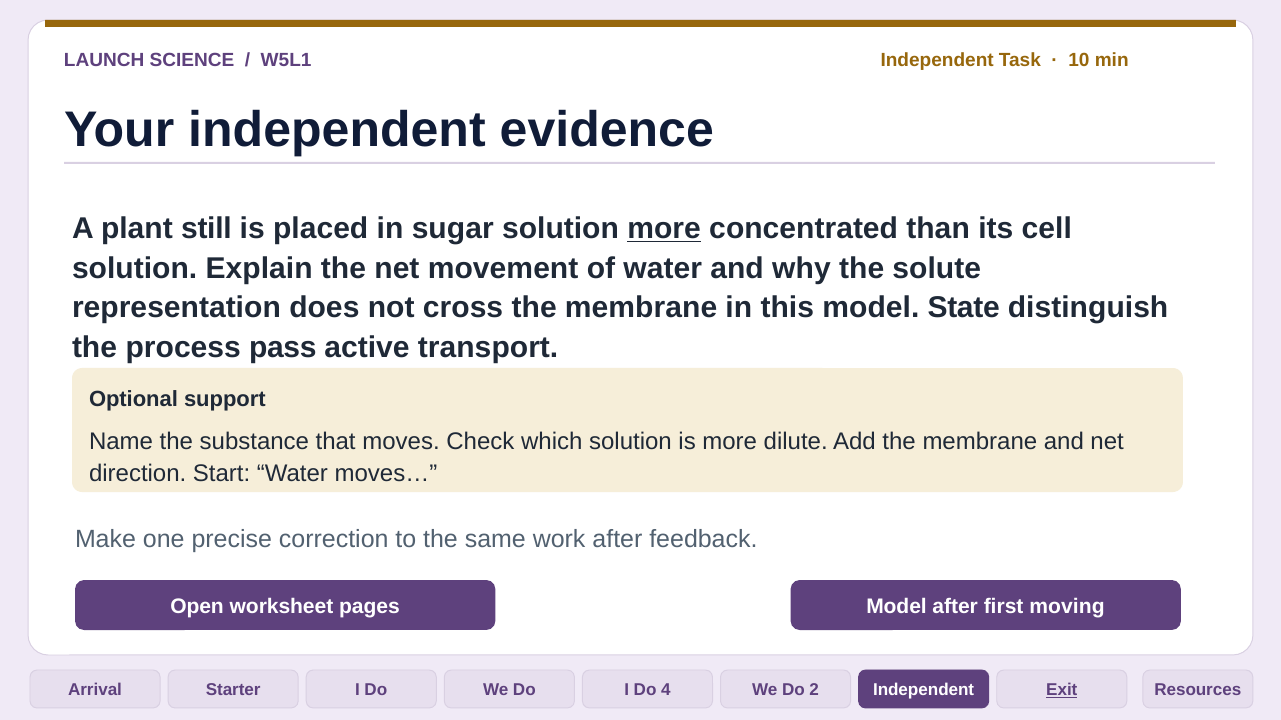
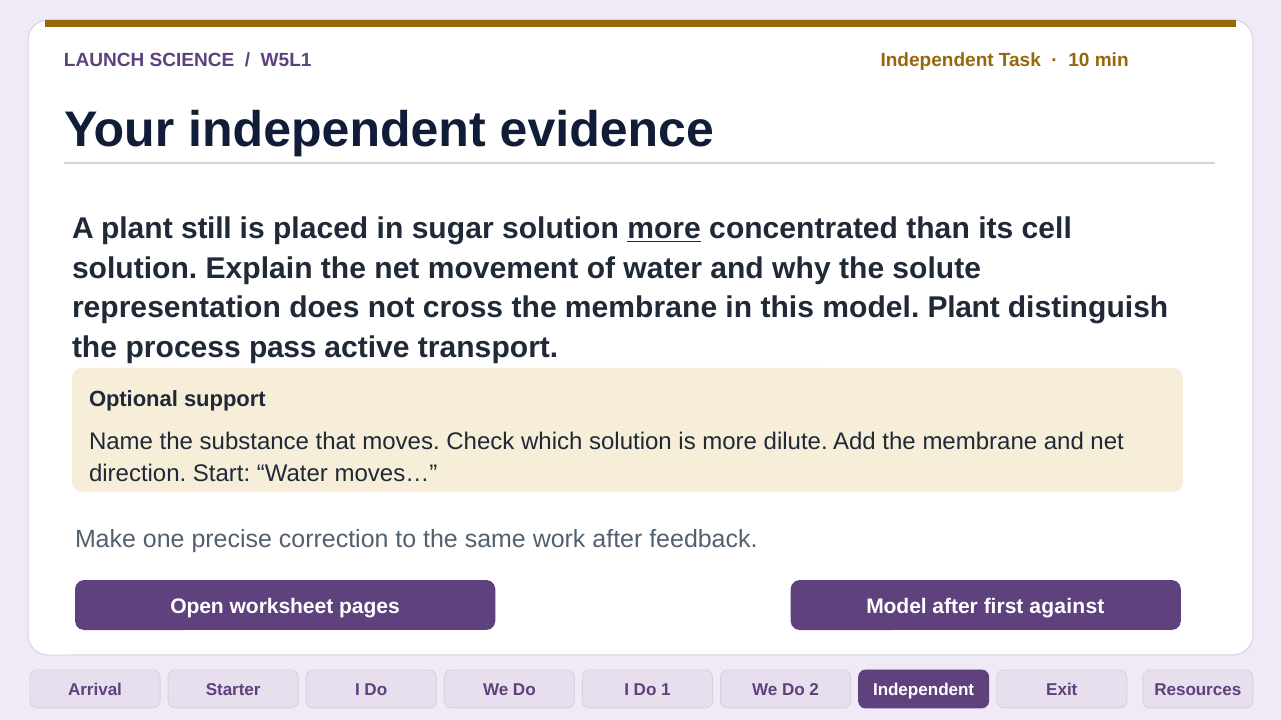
model State: State -> Plant
moving: moving -> against
4: 4 -> 1
Exit underline: present -> none
